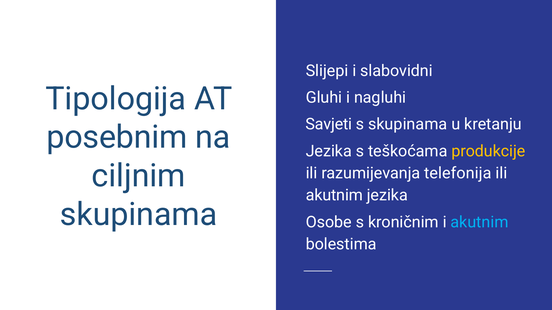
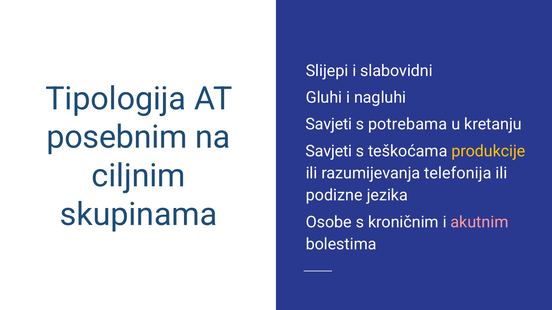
s skupinama: skupinama -> potrebama
Jezika at (329, 151): Jezika -> Savjeti
akutnim at (334, 196): akutnim -> podizne
akutnim at (480, 222) colour: light blue -> pink
